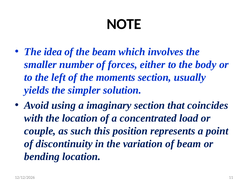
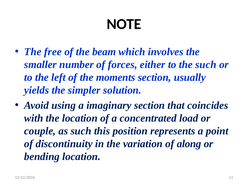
idea: idea -> free
the body: body -> such
of beam: beam -> along
